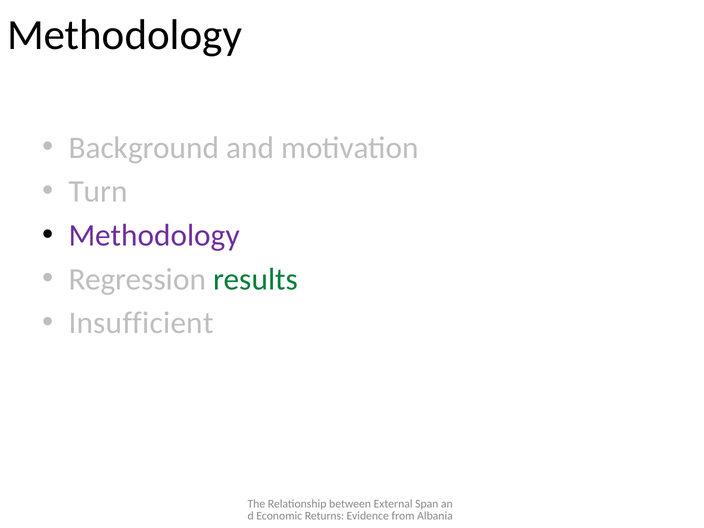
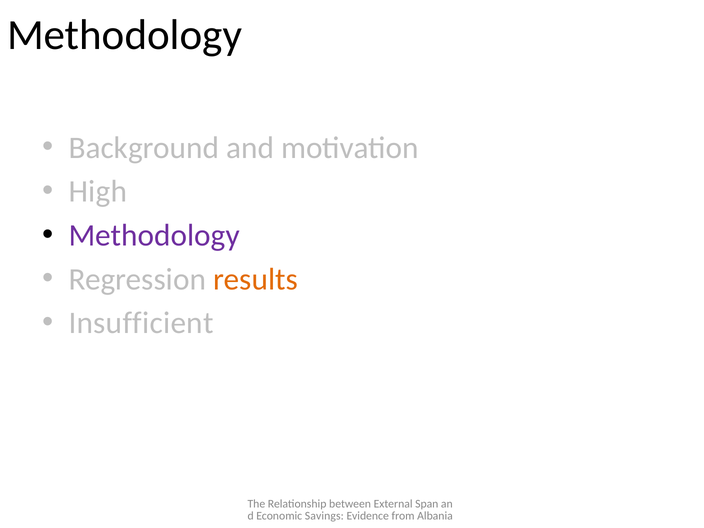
Turn: Turn -> High
results colour: green -> orange
Returns: Returns -> Savings
